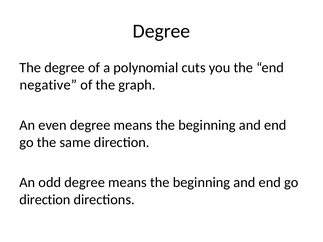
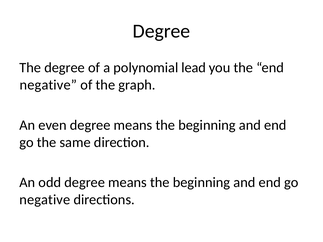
cuts: cuts -> lead
direction at (45, 200): direction -> negative
